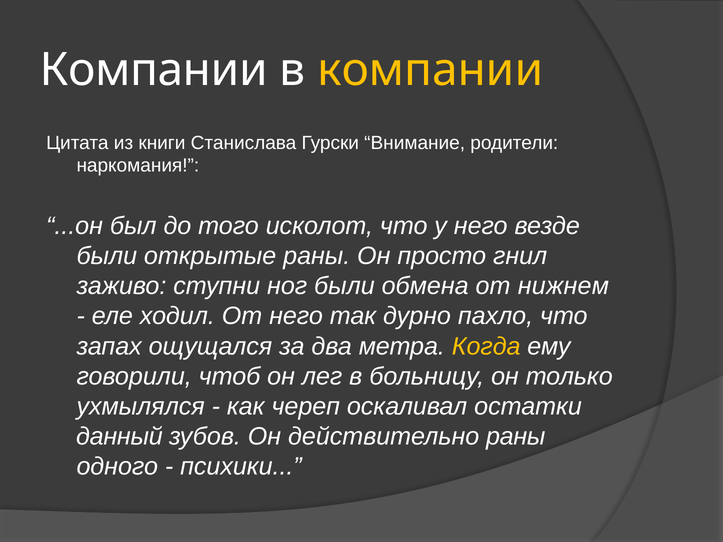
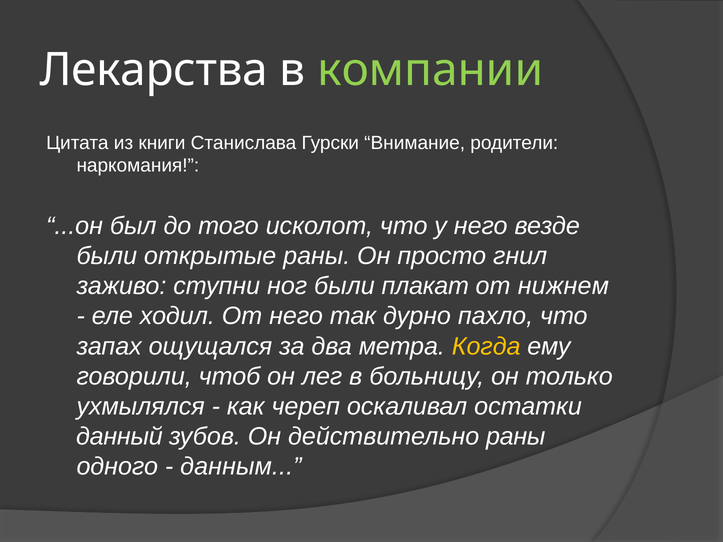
Компании at (154, 70): Компании -> Лекарства
компании at (430, 70) colour: yellow -> light green
обмена: обмена -> плакат
психики: психики -> данным
